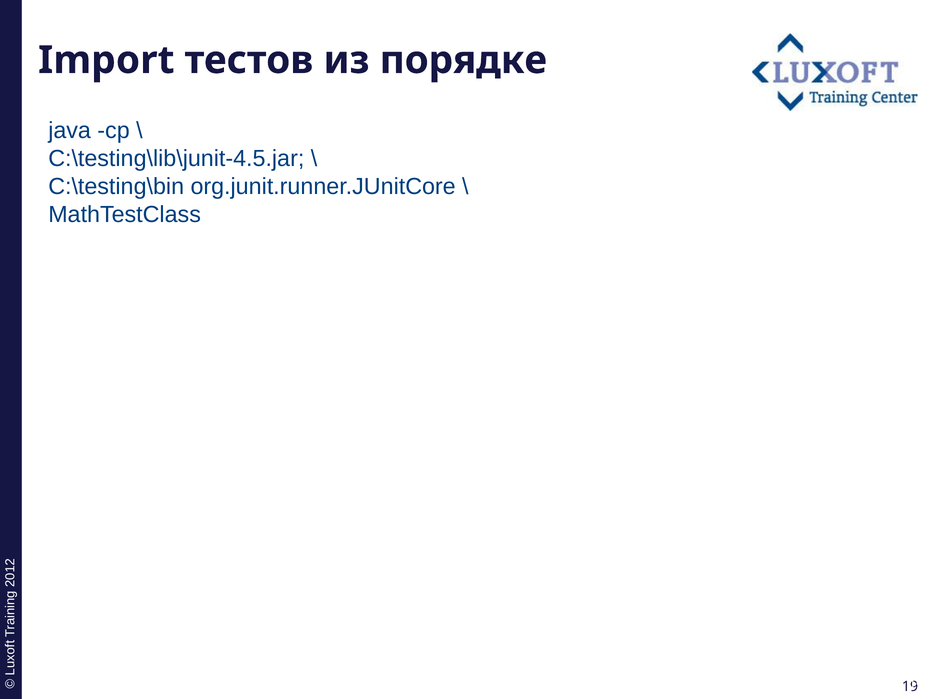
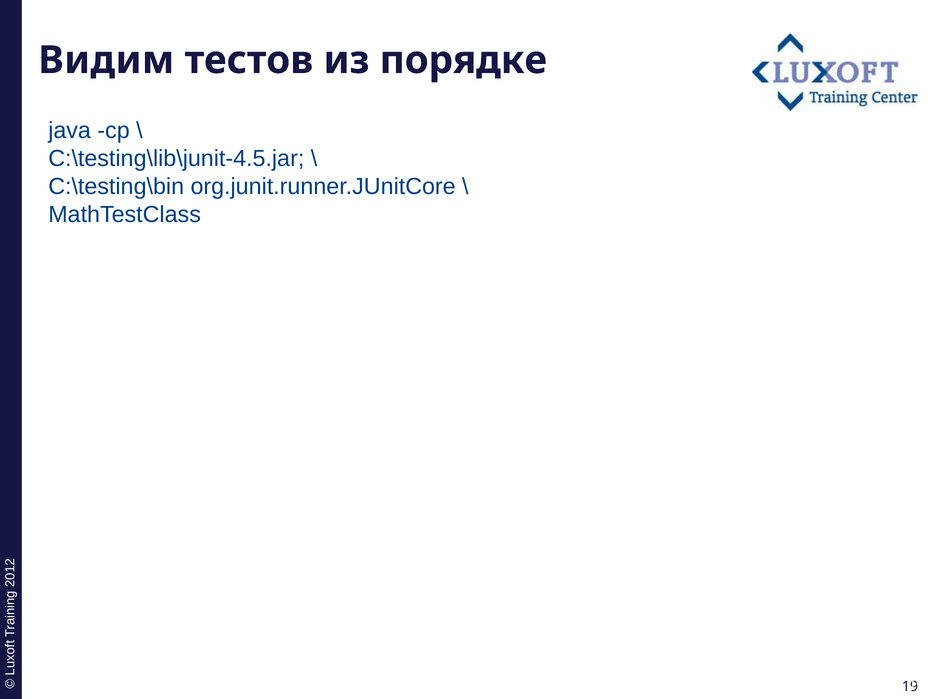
Import: Import -> Видим
